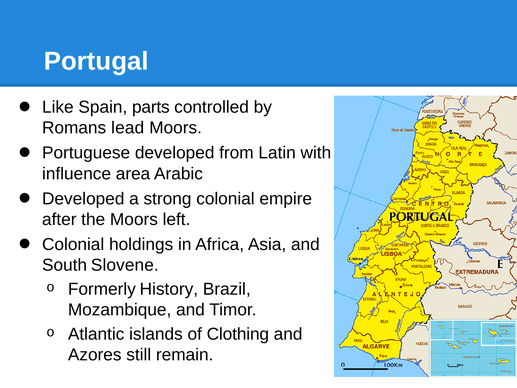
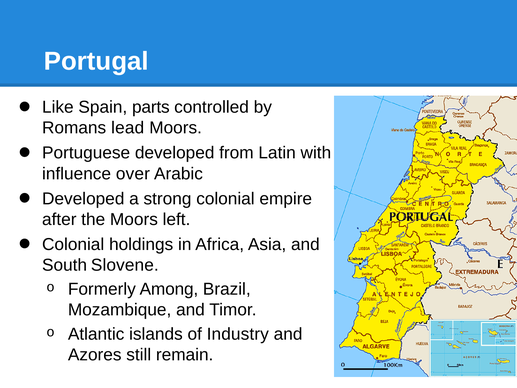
area: area -> over
History: History -> Among
Clothing: Clothing -> Industry
